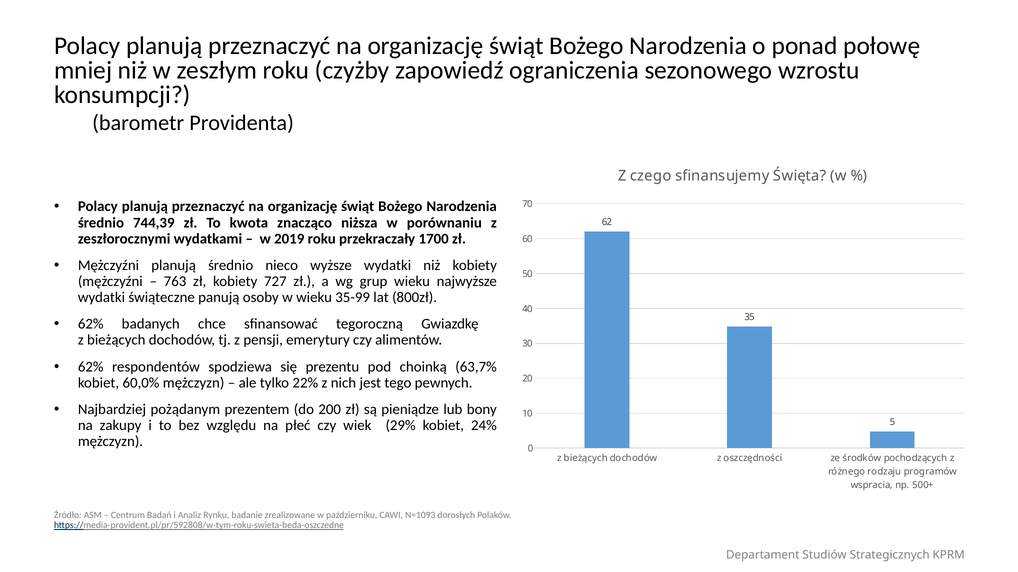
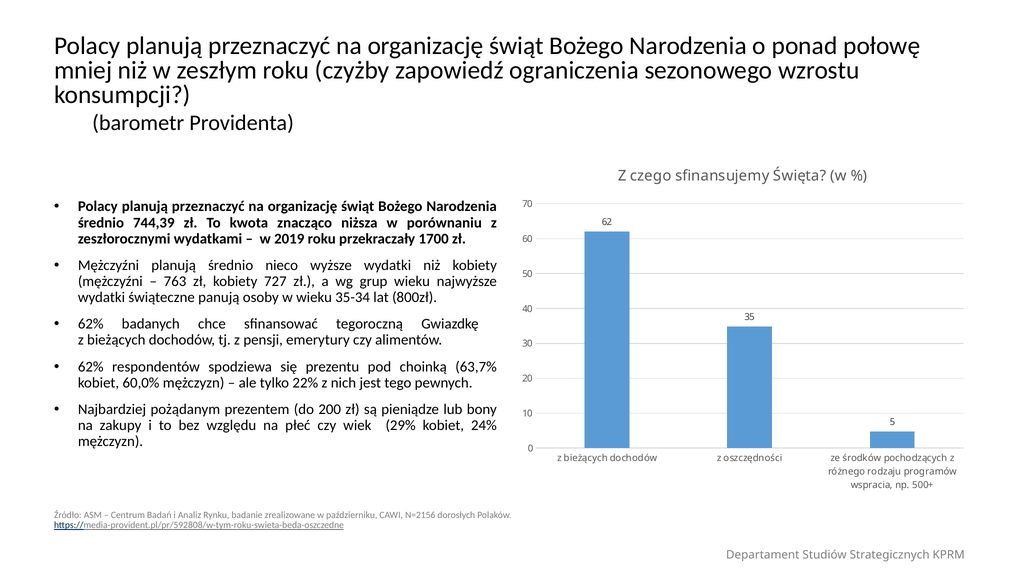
35-99: 35-99 -> 35-34
N=1093: N=1093 -> N=2156
